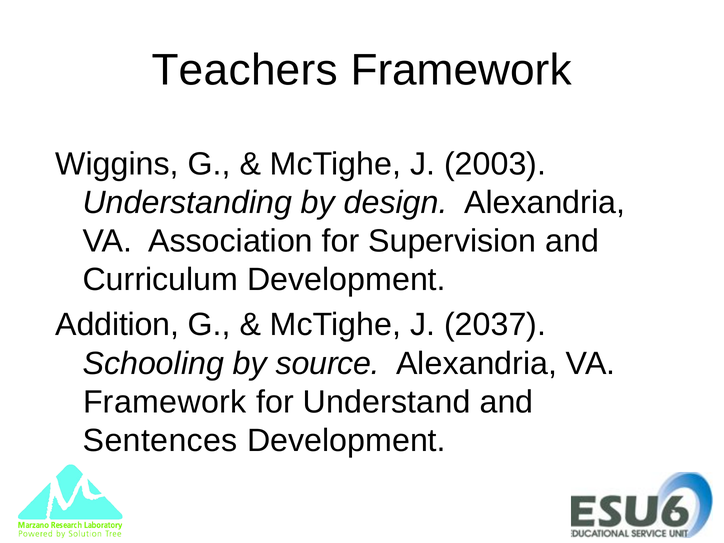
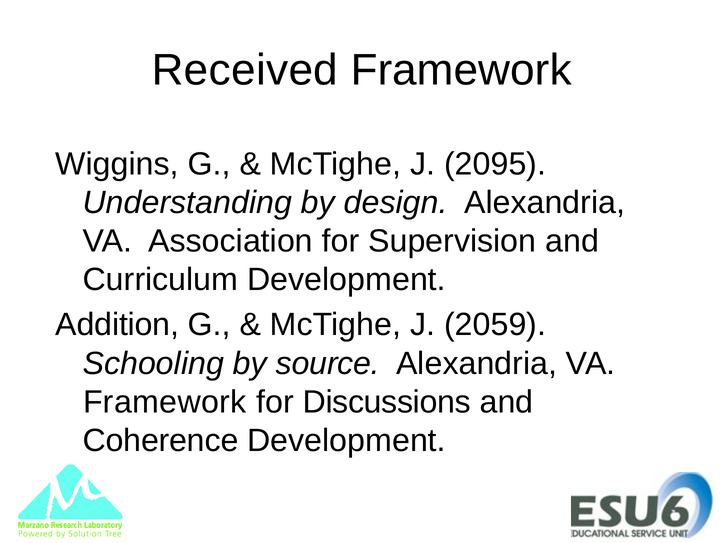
Teachers: Teachers -> Received
2003: 2003 -> 2095
2037: 2037 -> 2059
Understand: Understand -> Discussions
Sentences: Sentences -> Coherence
